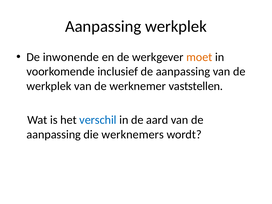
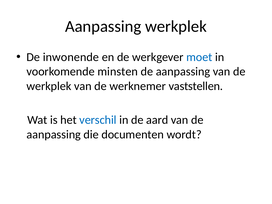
moet colour: orange -> blue
inclusief: inclusief -> minsten
werknemers: werknemers -> documenten
